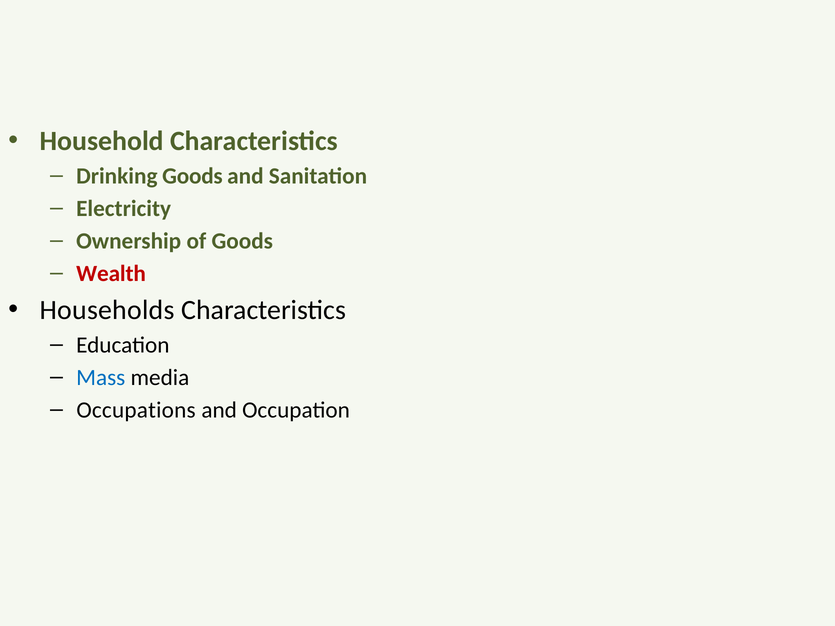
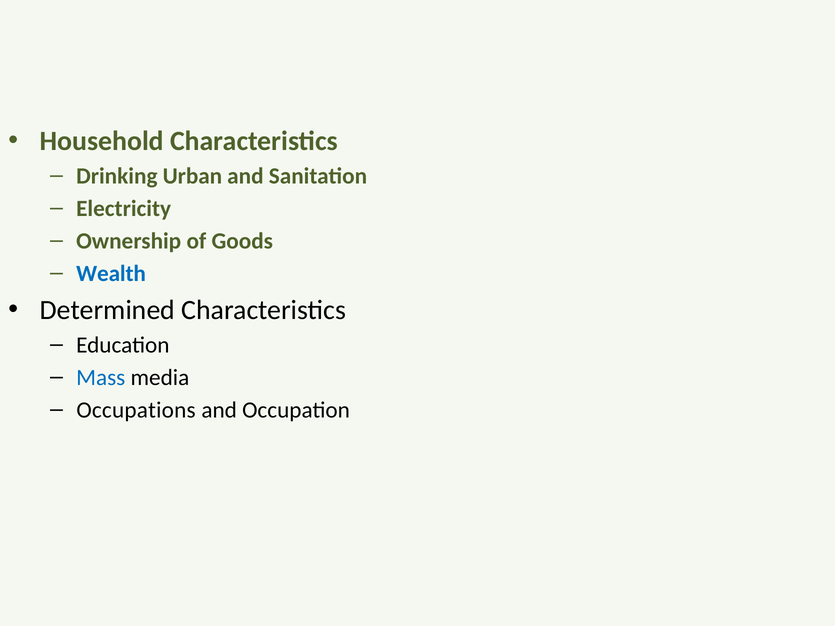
Drinking Goods: Goods -> Urban
Wealth colour: red -> blue
Households: Households -> Determined
